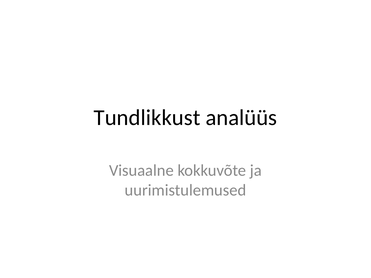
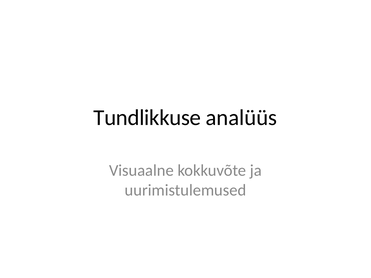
Tundlikkust: Tundlikkust -> Tundlikkuse
